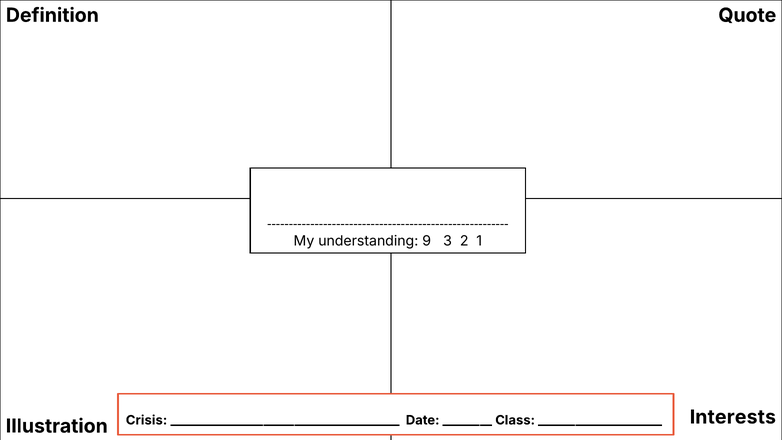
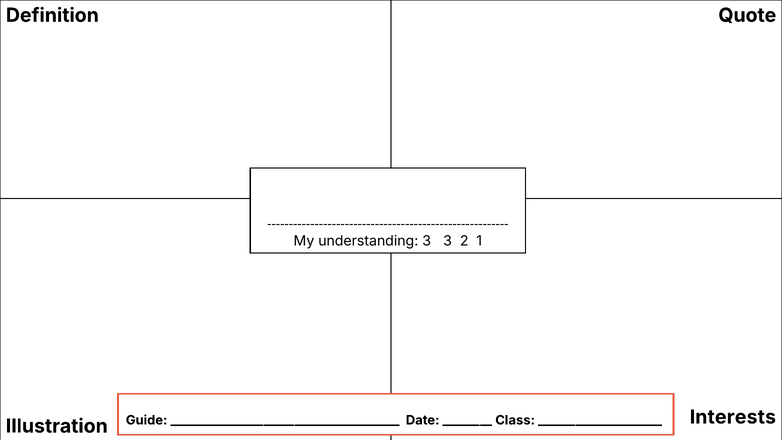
understanding 9: 9 -> 3
Crisis: Crisis -> Guide
